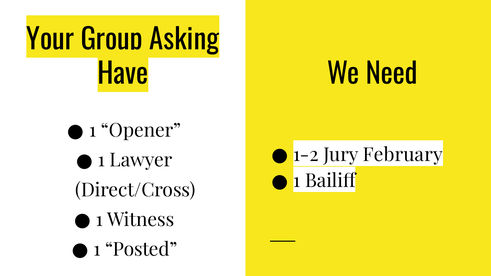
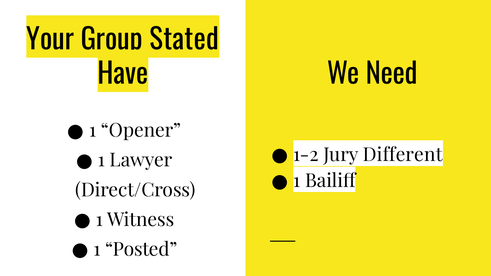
Asking: Asking -> Stated
February: February -> Different
